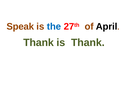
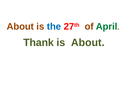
Speak at (20, 26): Speak -> About
April colour: black -> green
is Thank: Thank -> About
